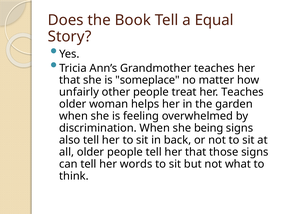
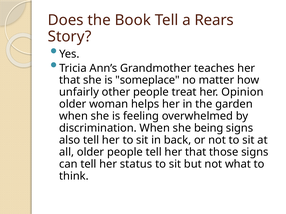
Equal: Equal -> Rears
her Teaches: Teaches -> Opinion
words: words -> status
